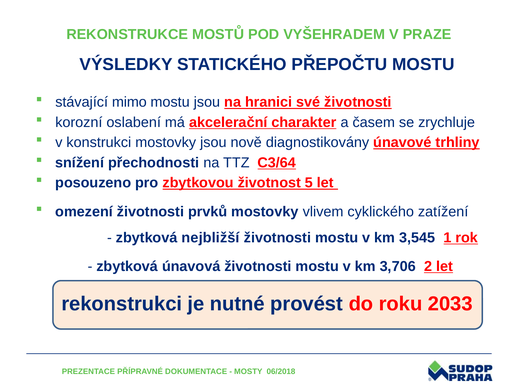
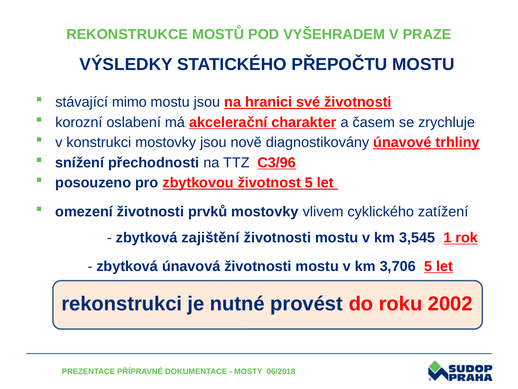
C3/64: C3/64 -> C3/96
nejbližší: nejbližší -> zajištění
3,706 2: 2 -> 5
2033: 2033 -> 2002
